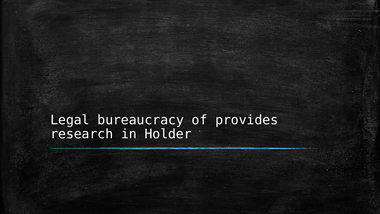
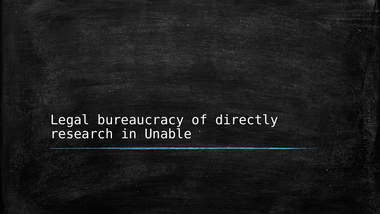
provides: provides -> directly
Holder: Holder -> Unable
